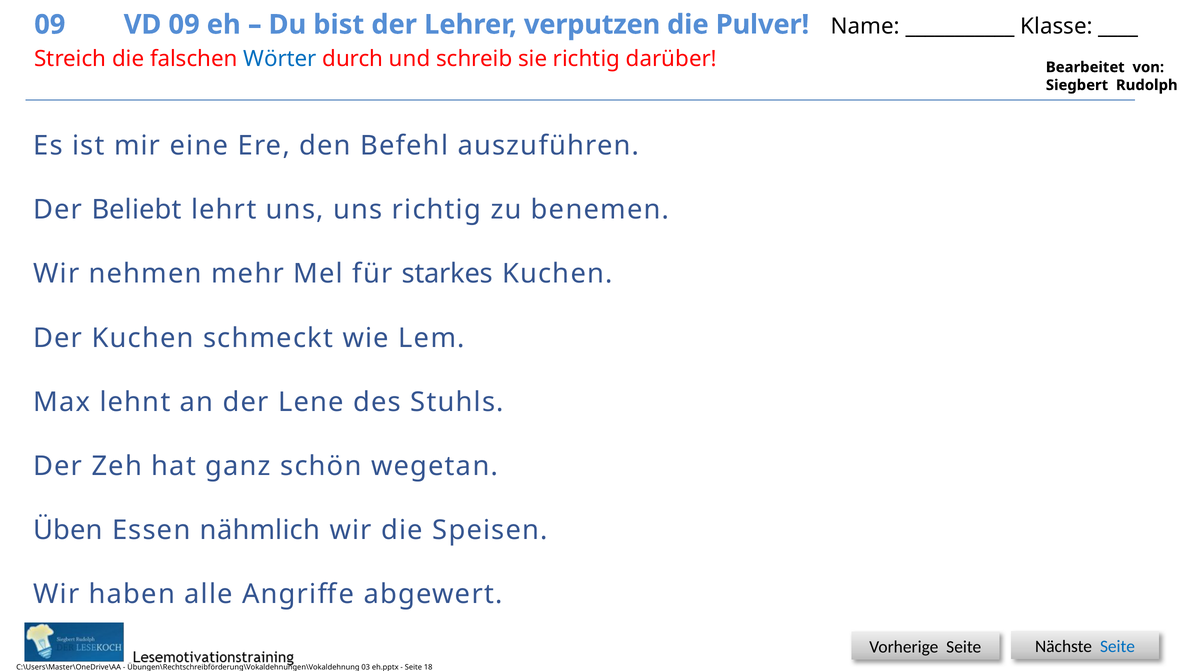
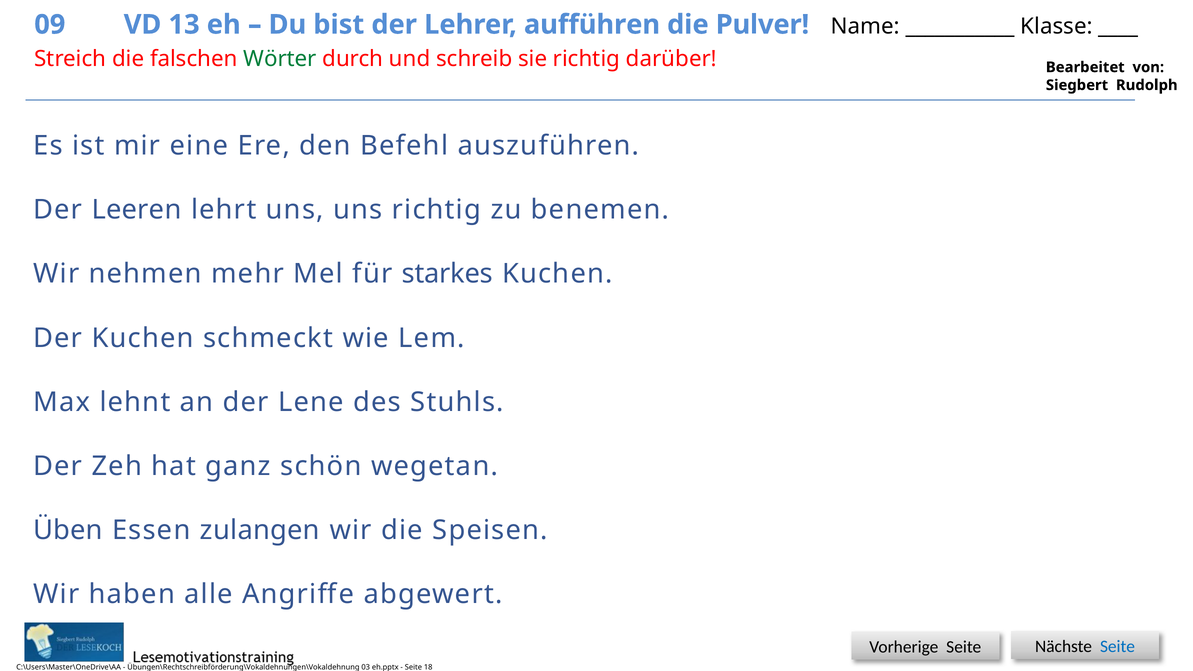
VD 09: 09 -> 13
verputzen: verputzen -> aufführen
Wörter colour: blue -> green
Beliebt: Beliebt -> Leeren
nähmlich: nähmlich -> zulangen
